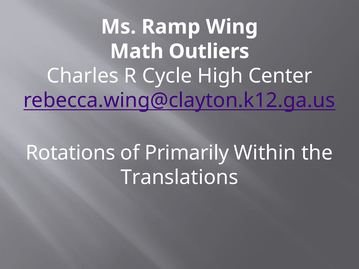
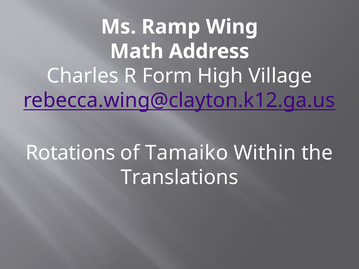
Outliers: Outliers -> Address
Cycle: Cycle -> Form
Center: Center -> Village
Primarily: Primarily -> Tamaiko
